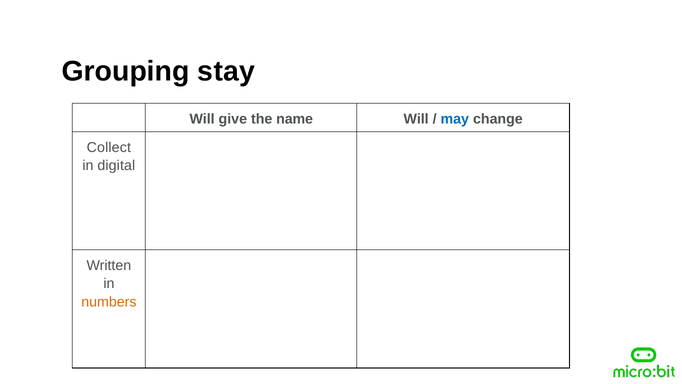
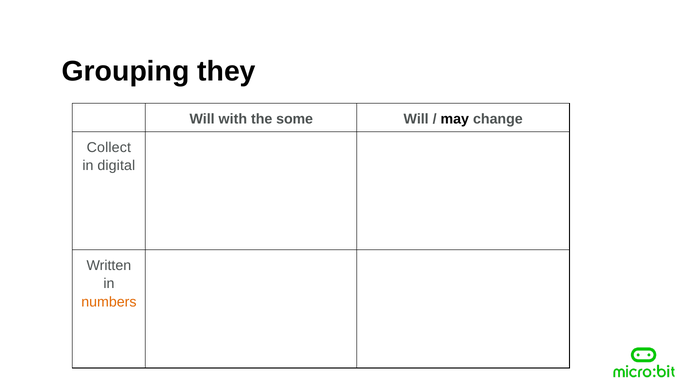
stay: stay -> they
give: give -> with
name: name -> some
may colour: blue -> black
